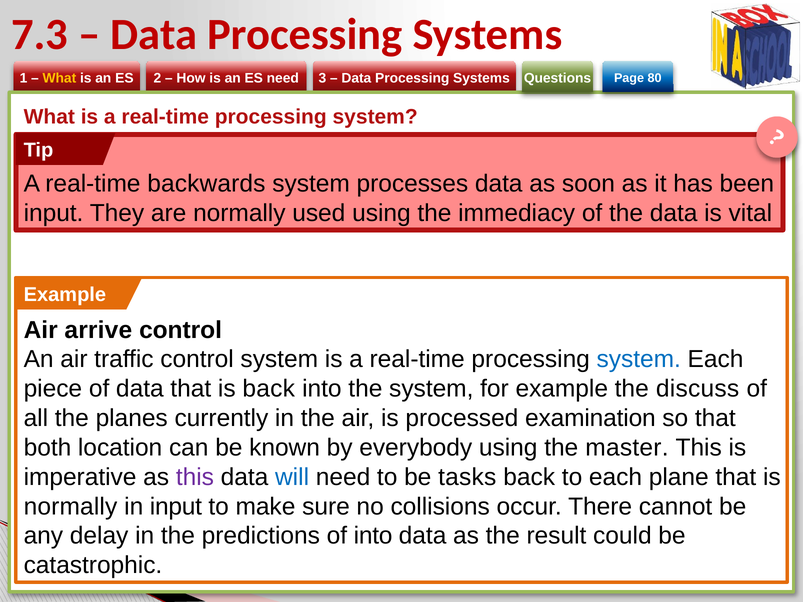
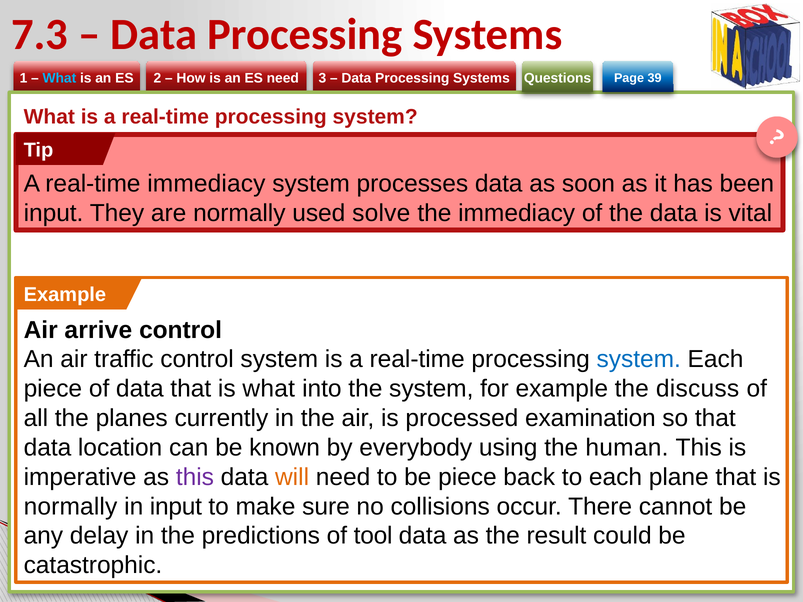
What at (59, 78) colour: yellow -> light blue
80: 80 -> 39
real-time backwards: backwards -> immediacy
used using: using -> solve
is back: back -> what
both at (47, 448): both -> data
master: master -> human
will colour: blue -> orange
be tasks: tasks -> piece
of into: into -> tool
